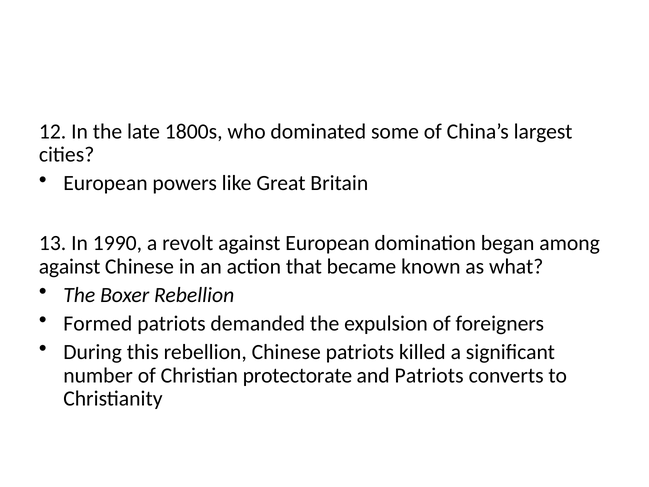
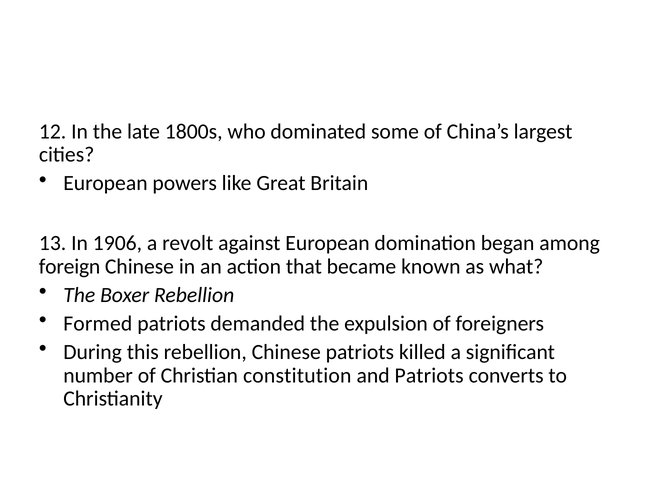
1990: 1990 -> 1906
against at (70, 266): against -> foreign
protectorate: protectorate -> constitution
